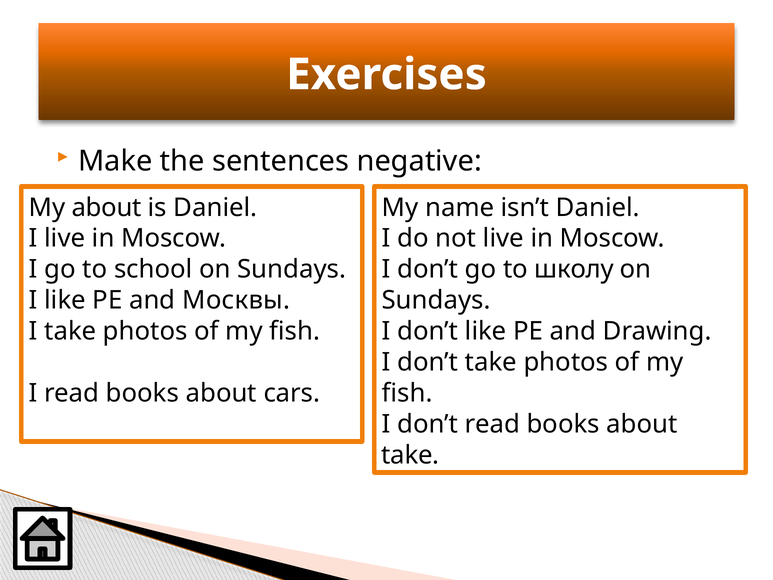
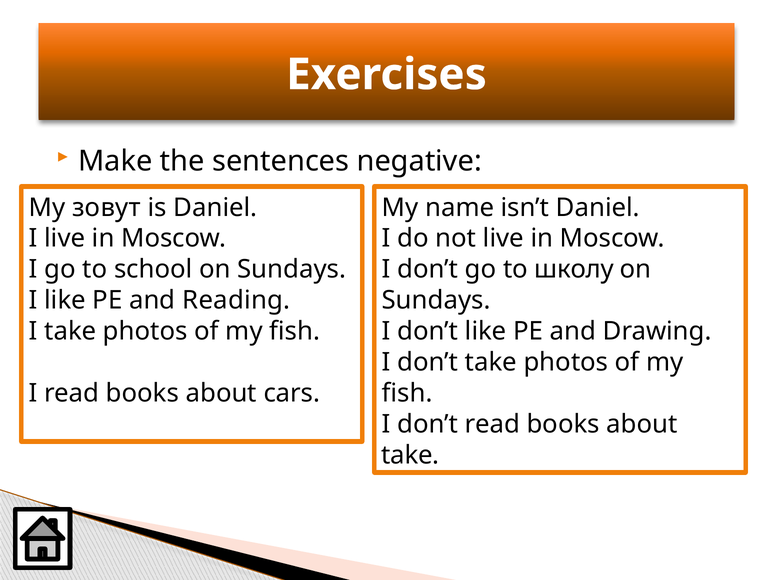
My about: about -> зовут
Москвы: Москвы -> Reading
